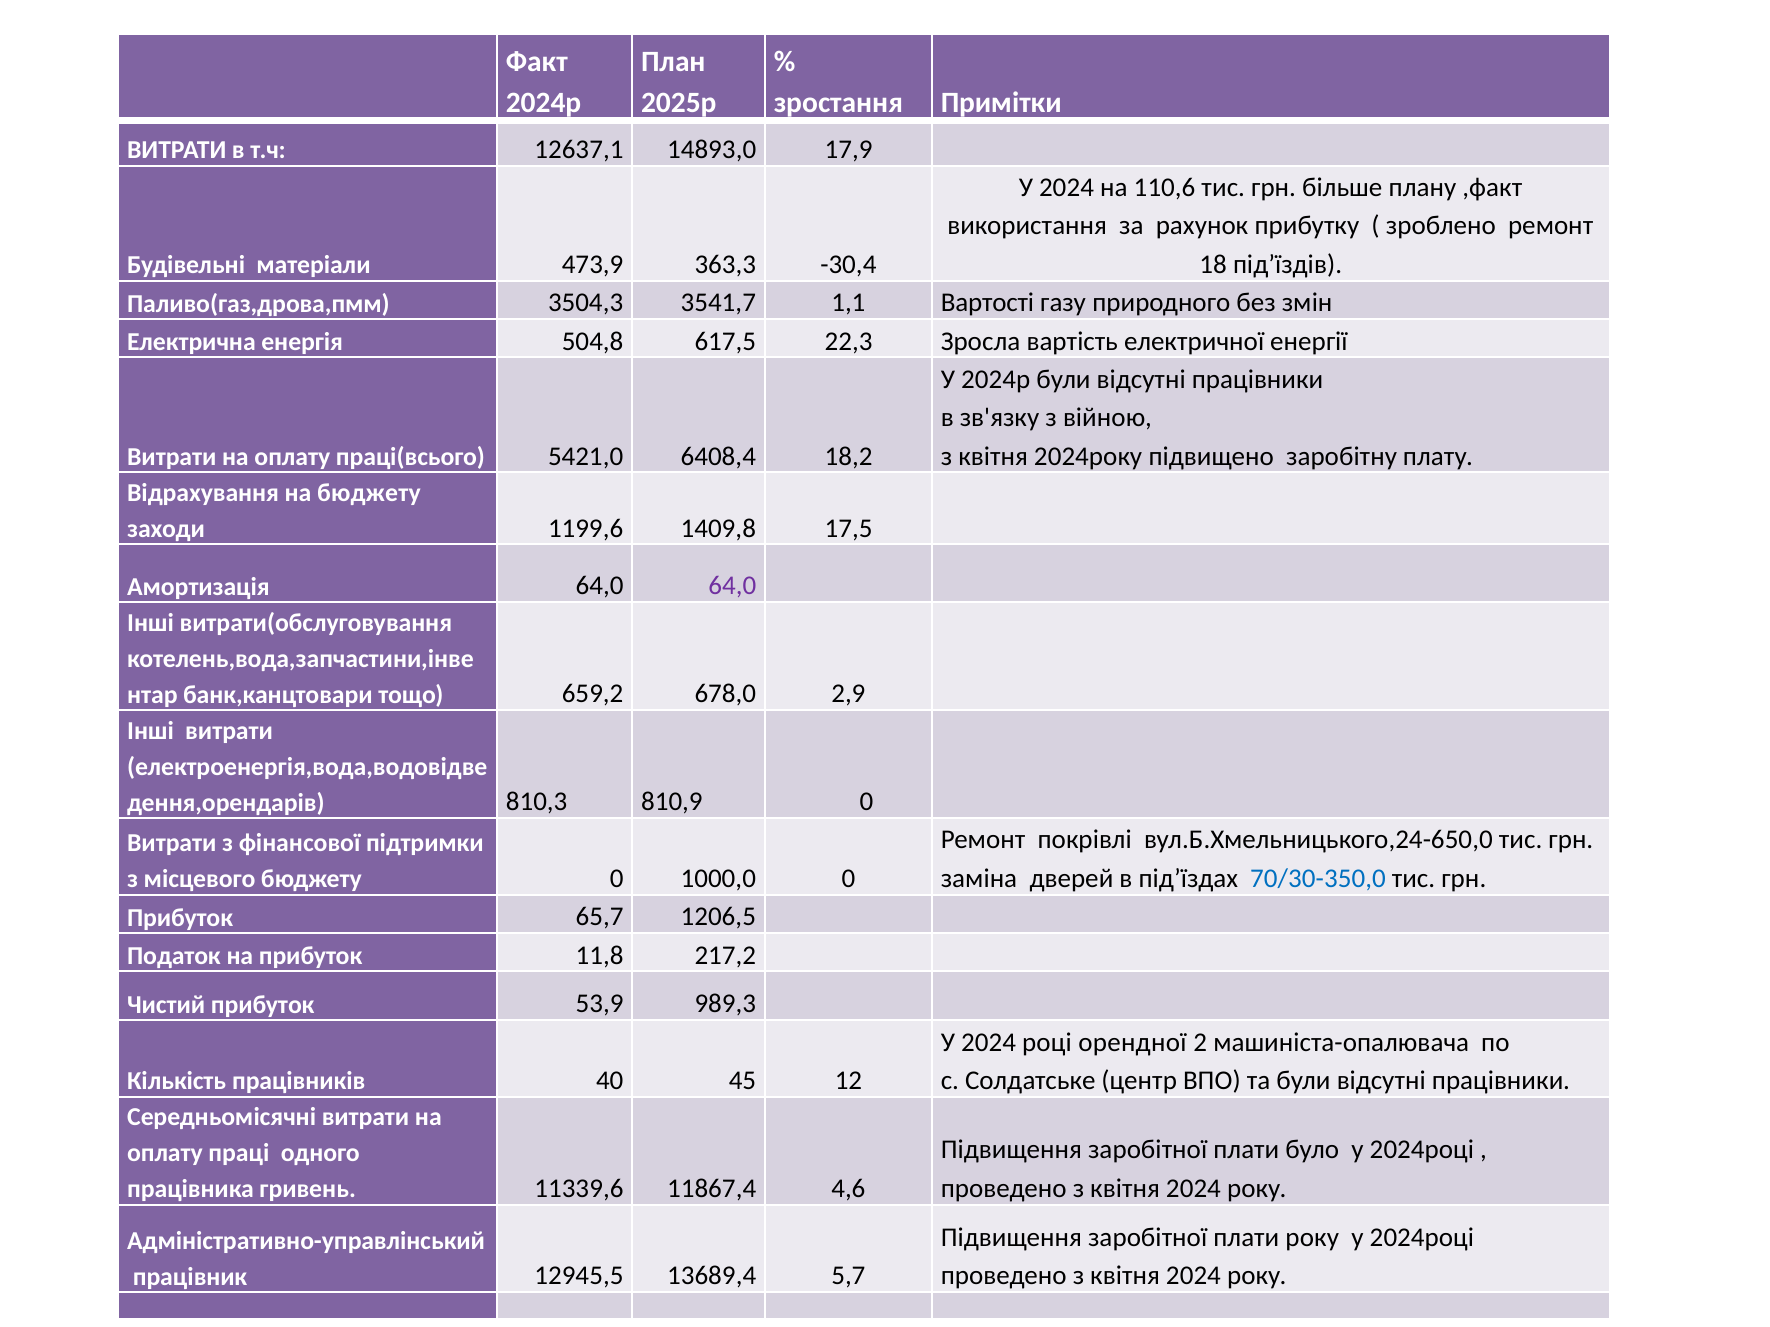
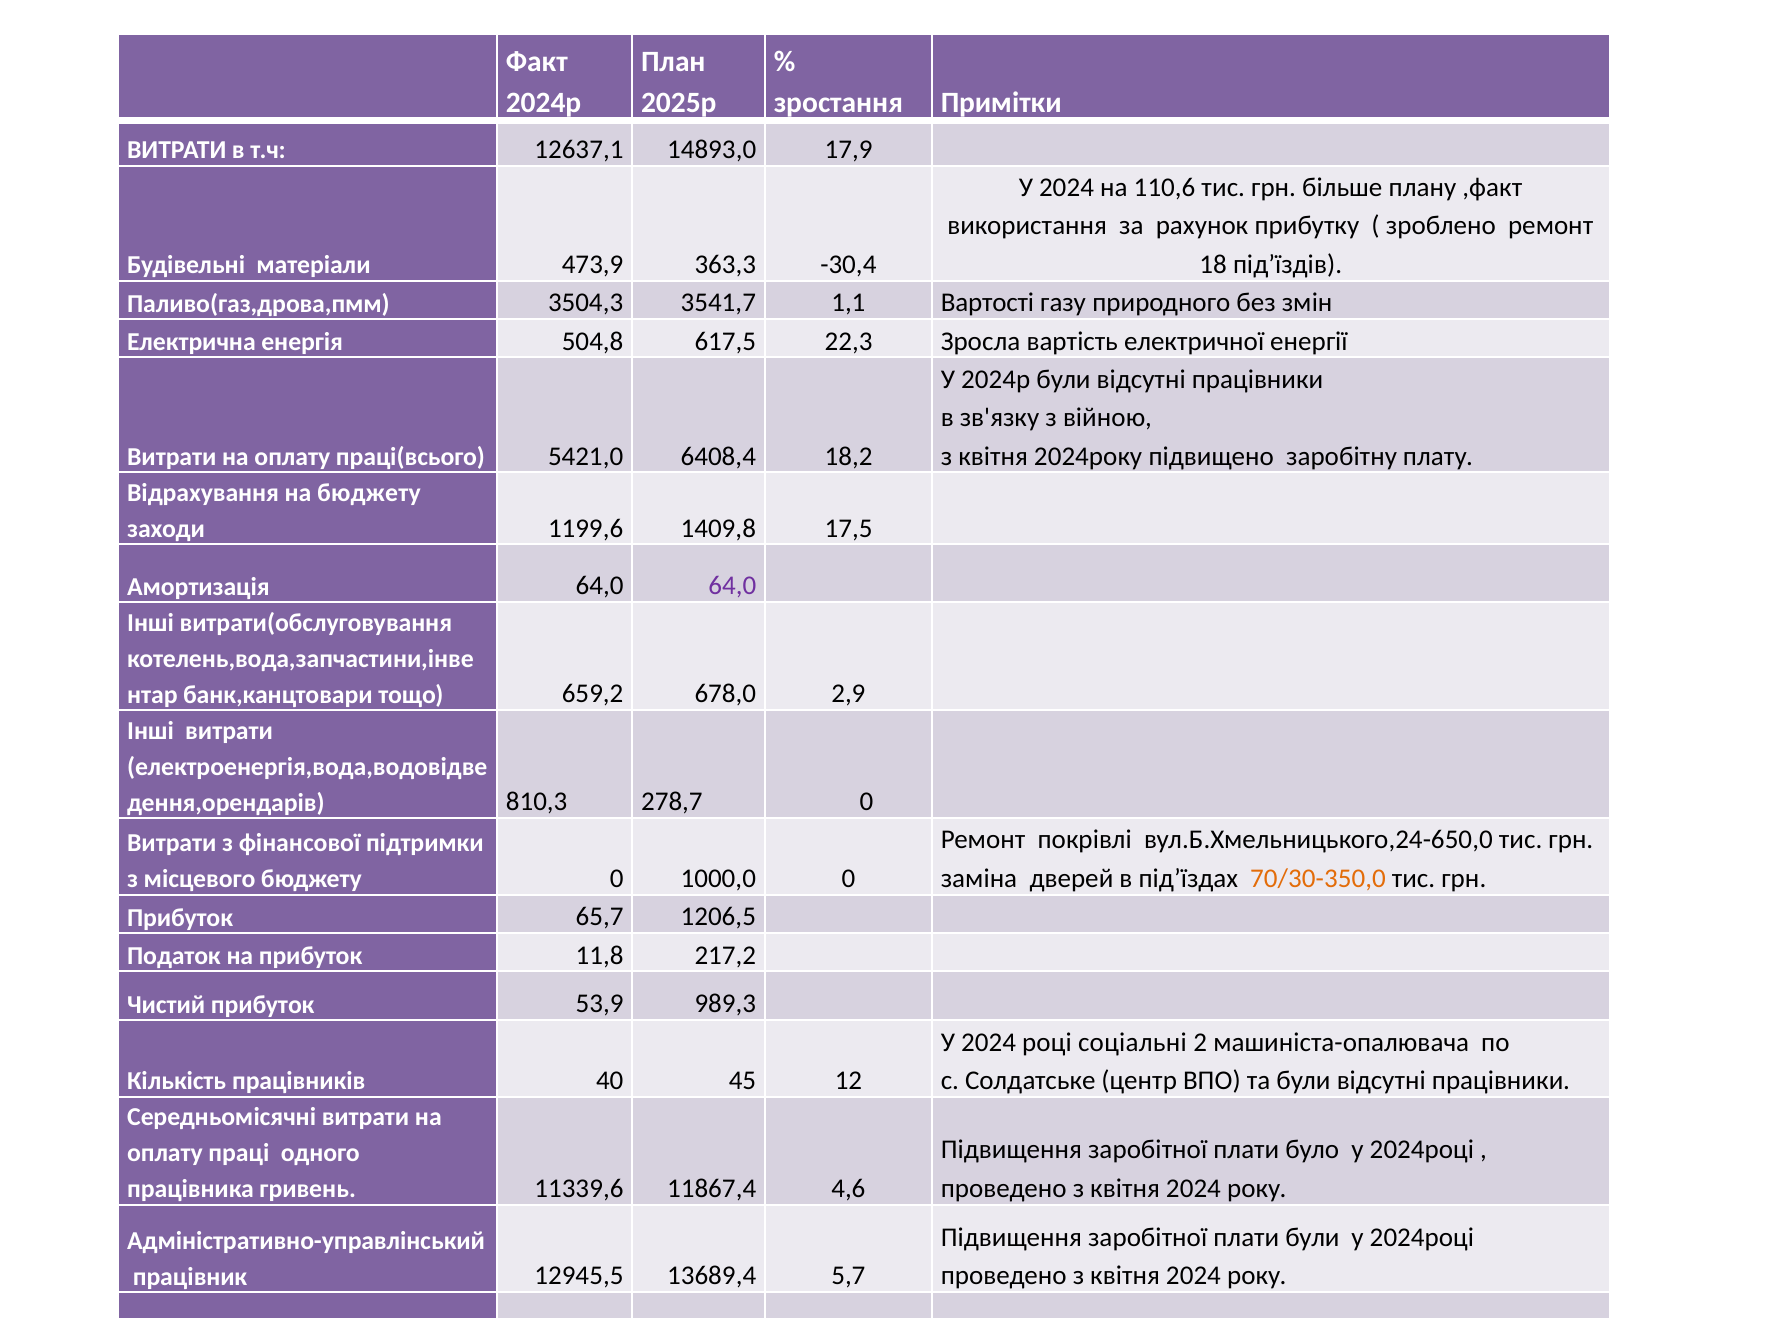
810,9: 810,9 -> 278,7
70/30-350,0 colour: blue -> orange
орендної: орендної -> соціальні
плати року: року -> були
